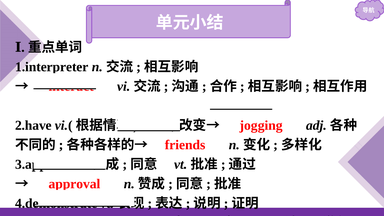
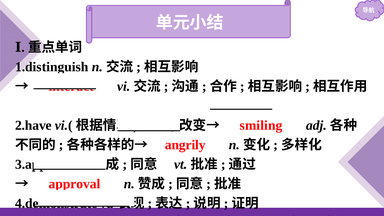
1.interpreter: 1.interpreter -> 1.distinguish
jogging: jogging -> smiling
friends: friends -> angrily
